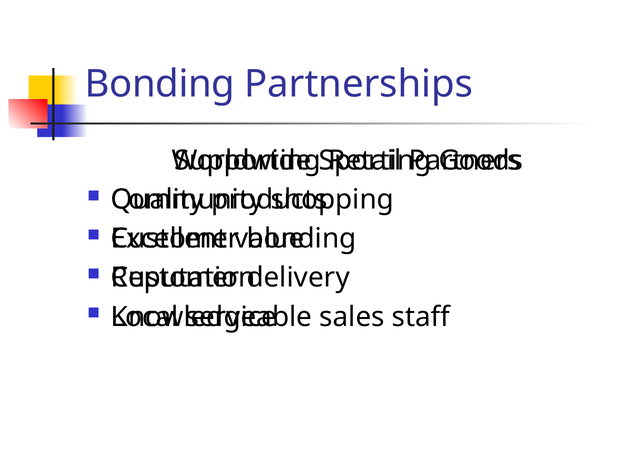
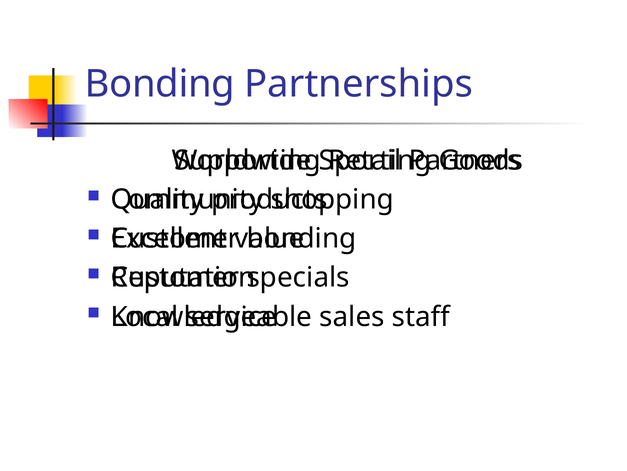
delivery: delivery -> specials
